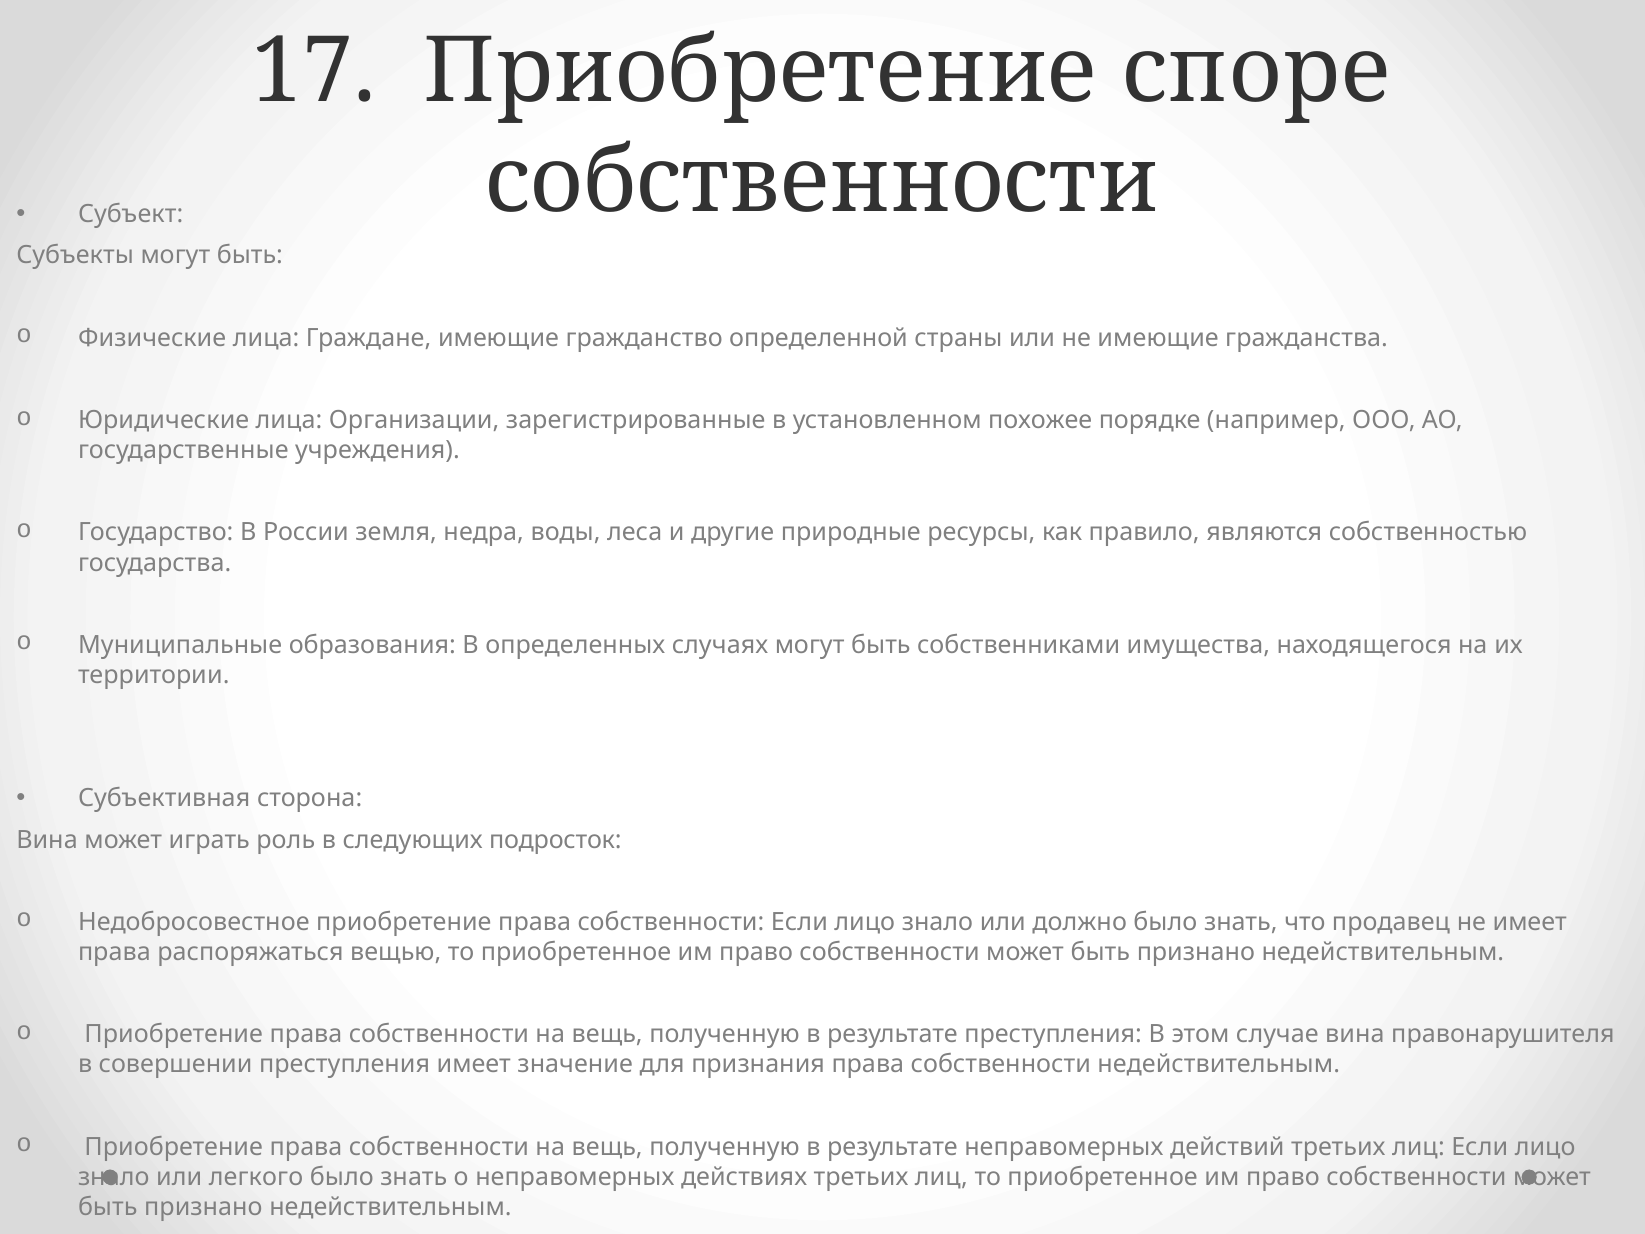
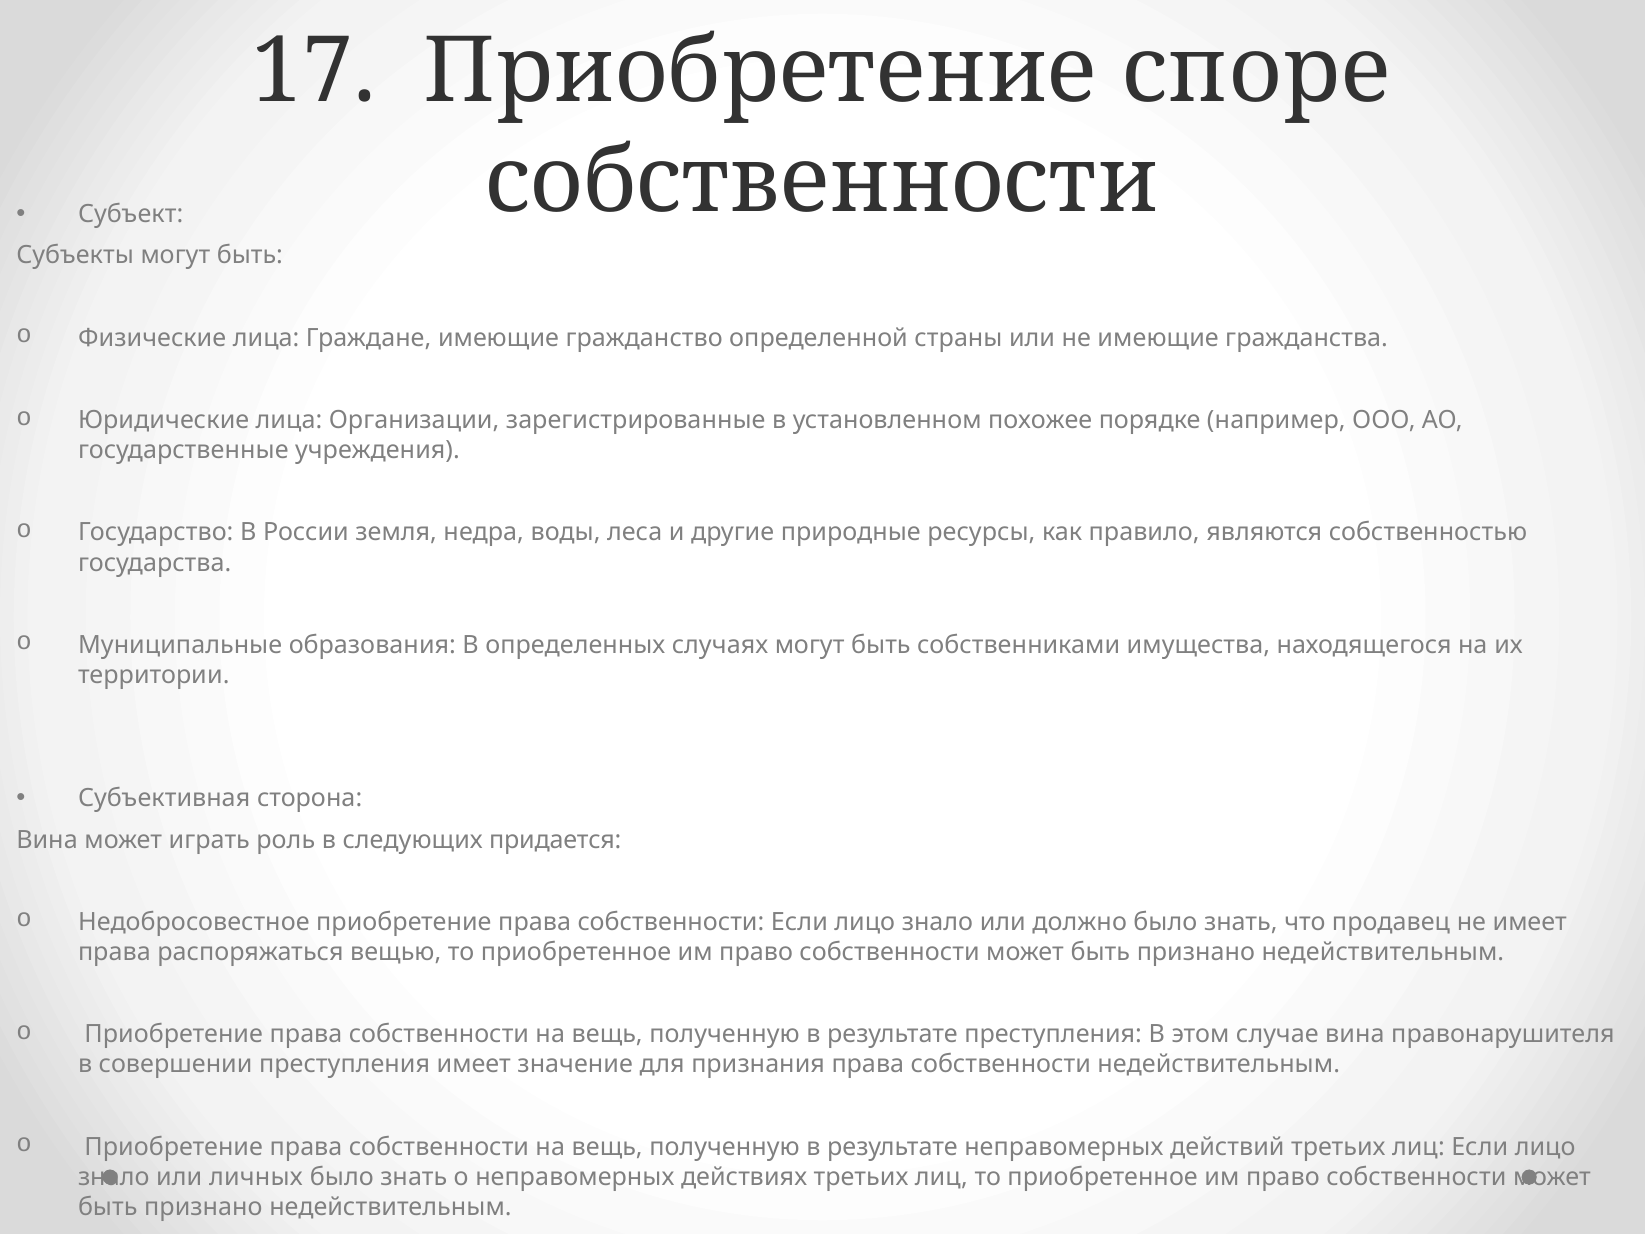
подросток: подросток -> придается
легкого: легкого -> личных
